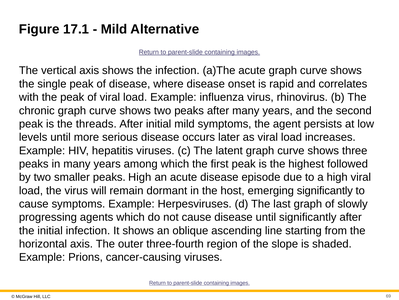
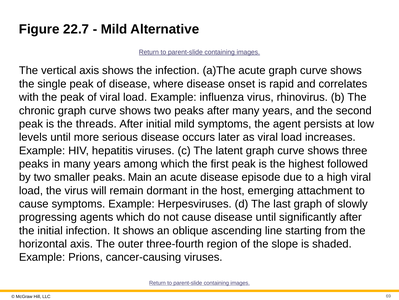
17.1: 17.1 -> 22.7
peaks High: High -> Main
emerging significantly: significantly -> attachment
